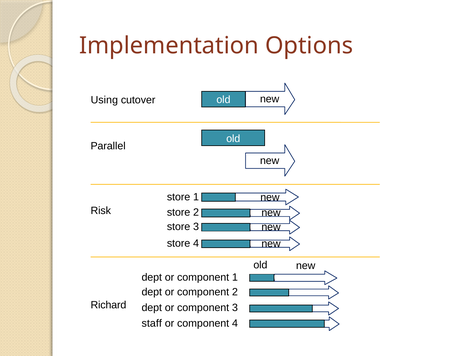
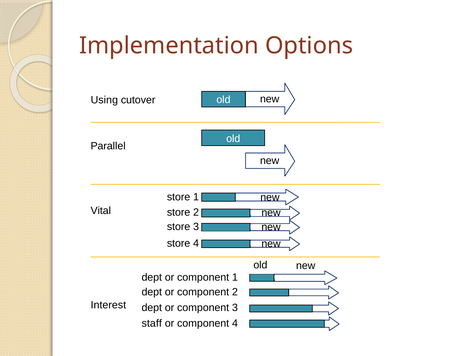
Risk: Risk -> Vital
Richard: Richard -> Interest
